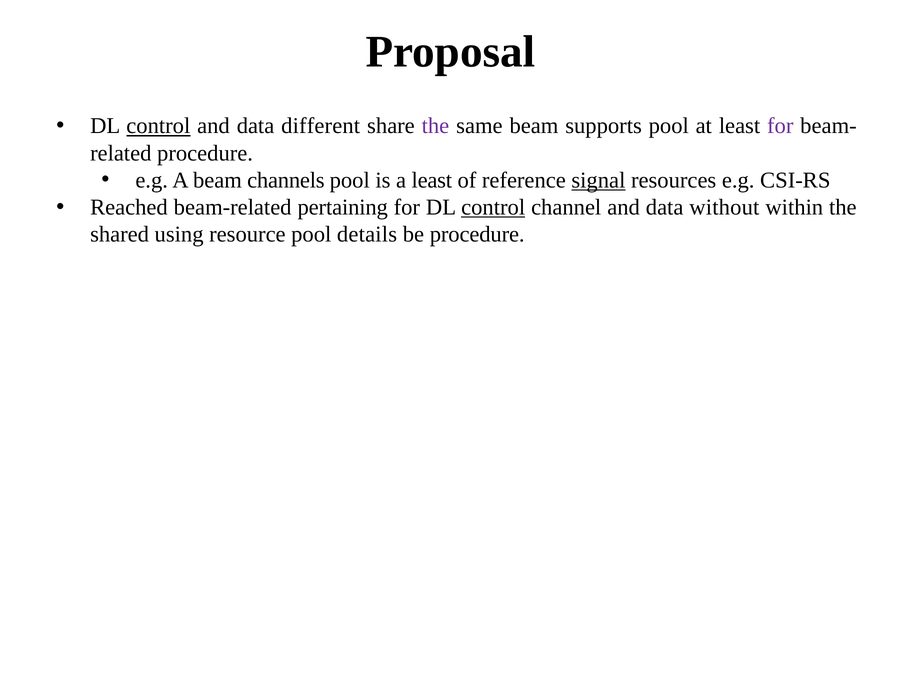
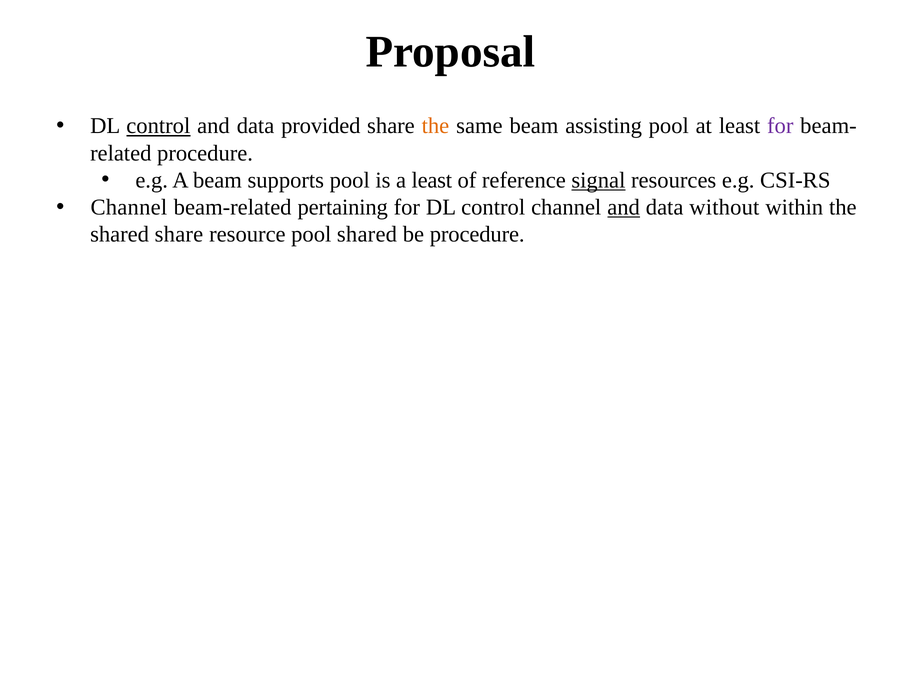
different: different -> provided
the at (435, 126) colour: purple -> orange
supports: supports -> assisting
channels: channels -> supports
Reached at (129, 207): Reached -> Channel
control at (493, 207) underline: present -> none
and at (624, 207) underline: none -> present
shared using: using -> share
pool details: details -> shared
